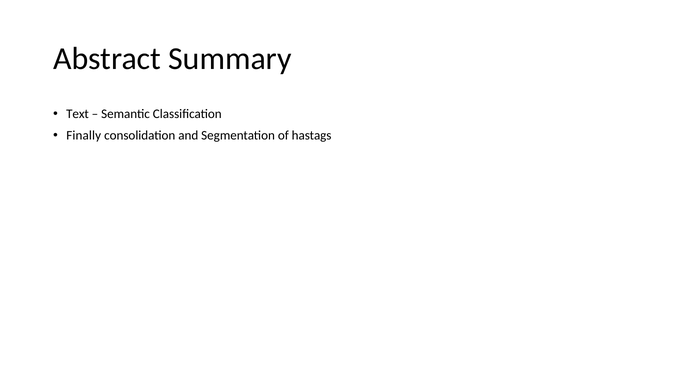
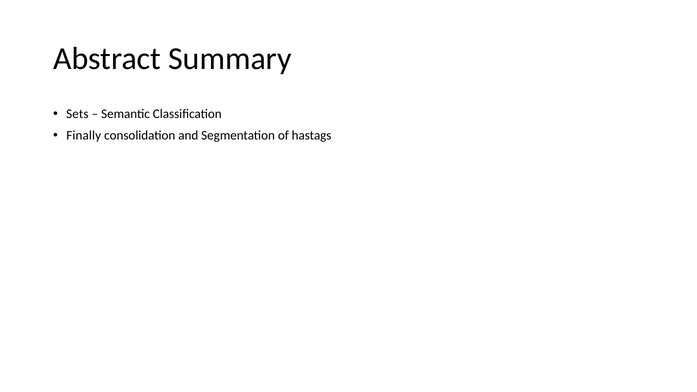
Text: Text -> Sets
